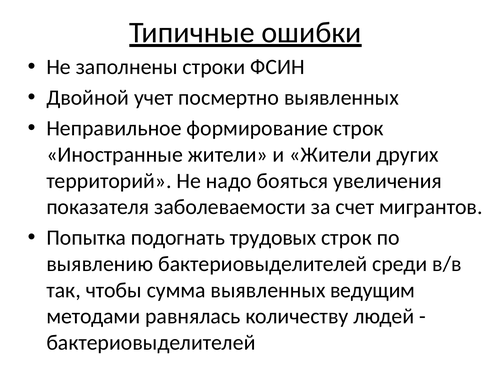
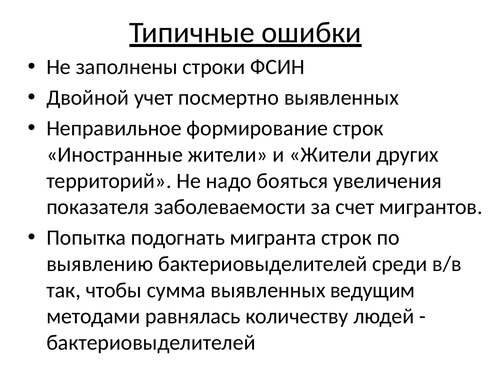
трудовых: трудовых -> мигранта
